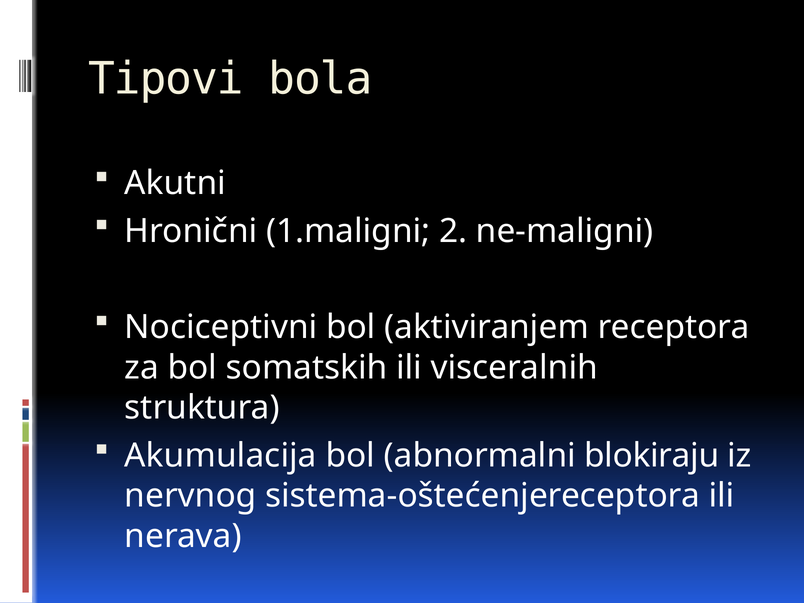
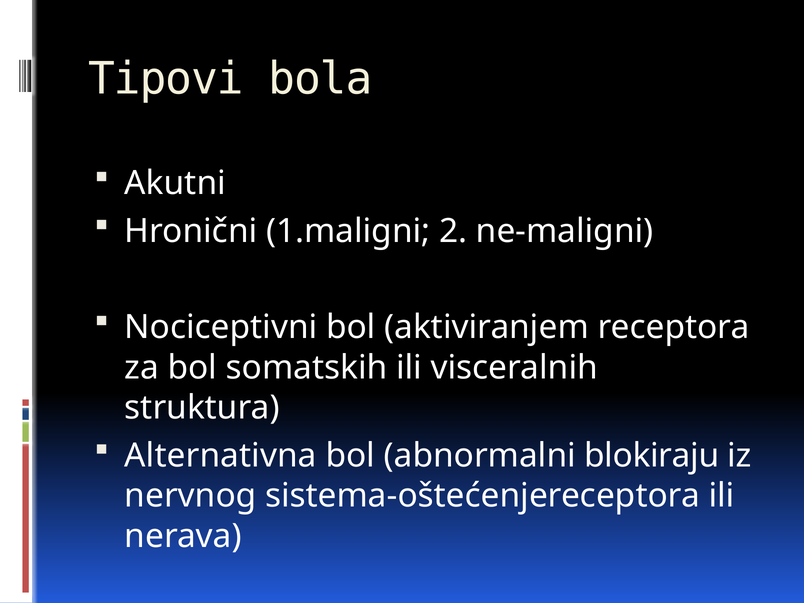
Akumulacija: Akumulacija -> Alternativna
